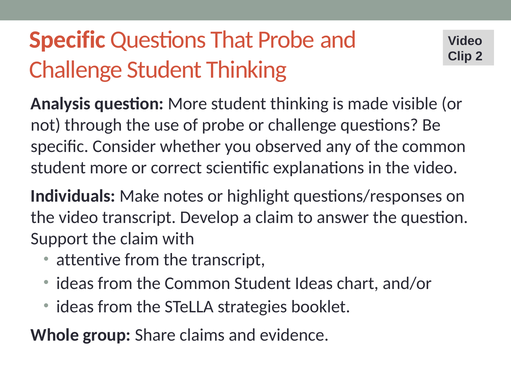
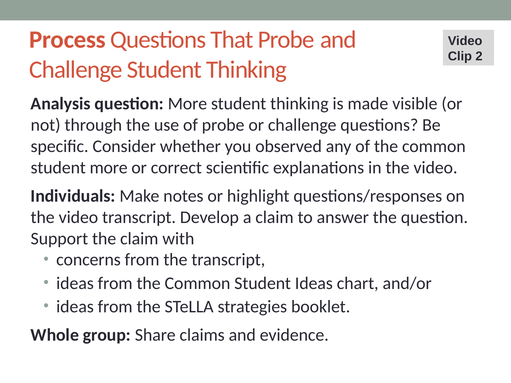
Specific at (67, 40): Specific -> Process
attentive: attentive -> concerns
